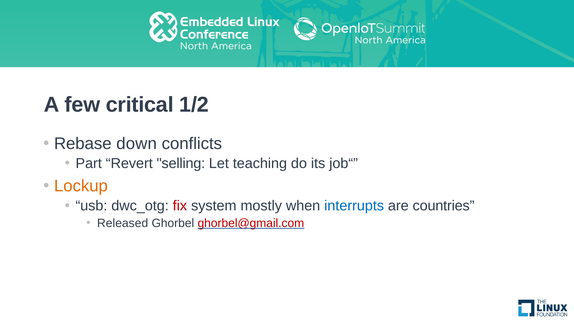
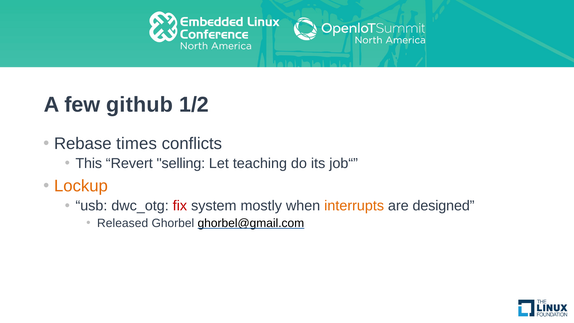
critical: critical -> github
down: down -> times
Part: Part -> This
interrupts colour: blue -> orange
countries: countries -> designed
ghorbel@gmail.com colour: red -> black
